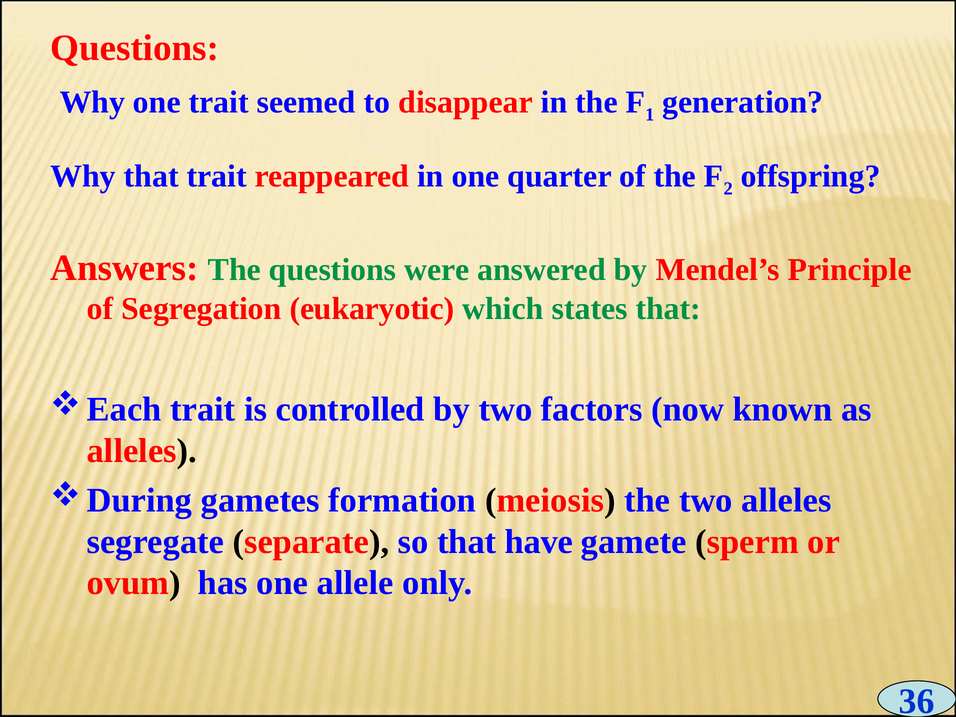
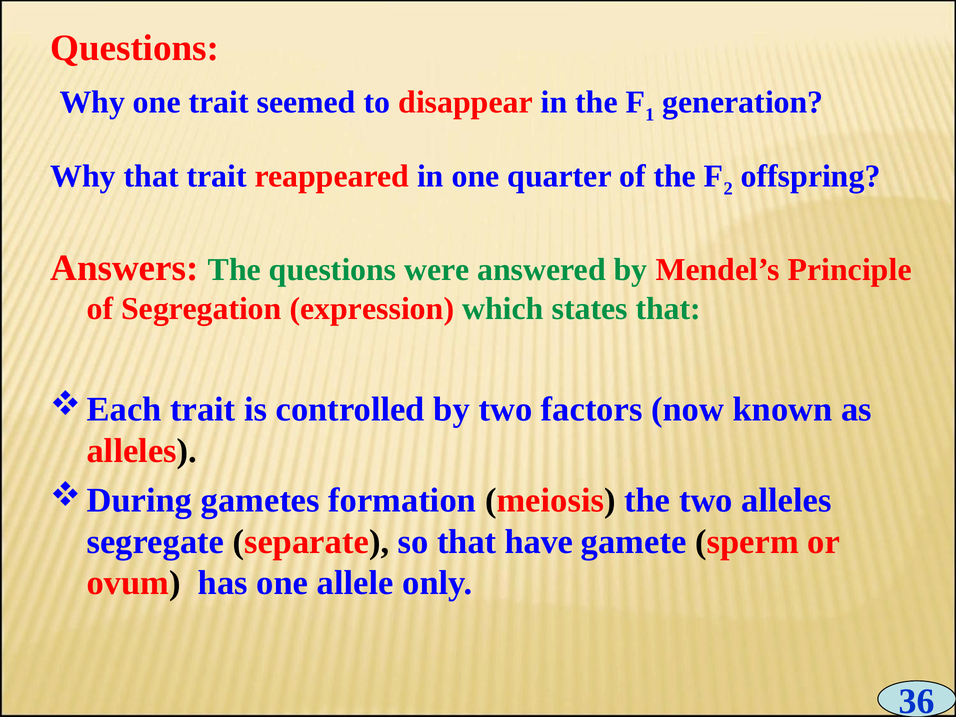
eukaryotic: eukaryotic -> expression
